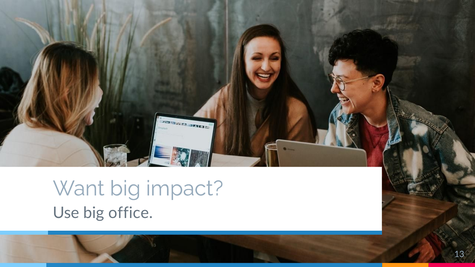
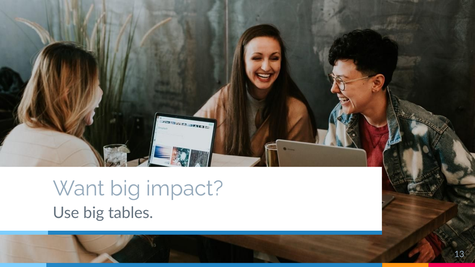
office: office -> tables
